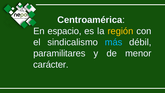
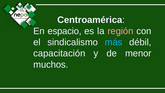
región colour: yellow -> pink
paramilitares: paramilitares -> capacitación
carácter: carácter -> muchos
